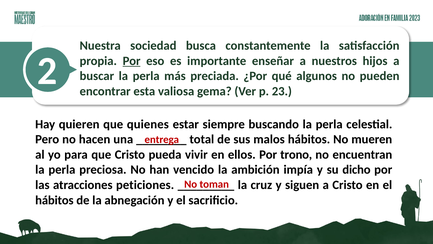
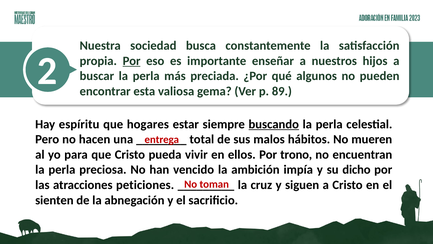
23: 23 -> 89
quieren: quieren -> espíritu
quienes: quienes -> hogares
buscando underline: none -> present
hábitos at (54, 200): hábitos -> sienten
